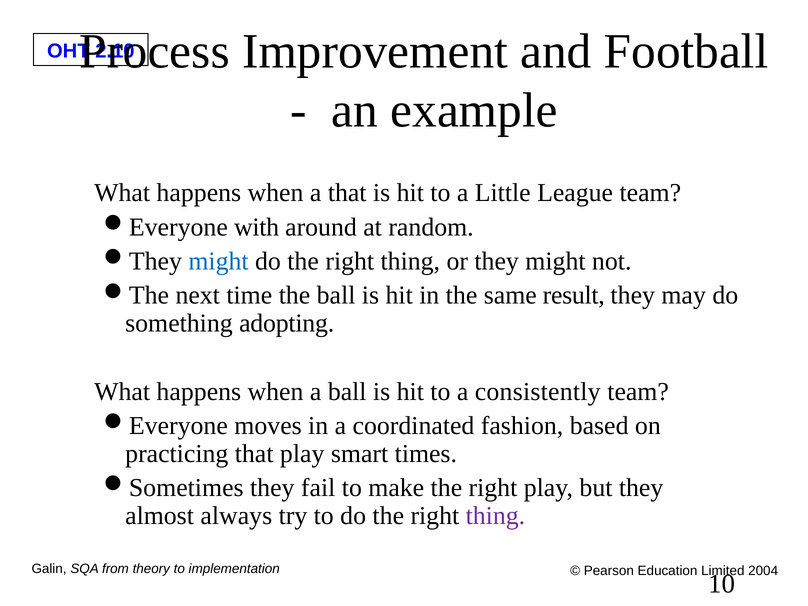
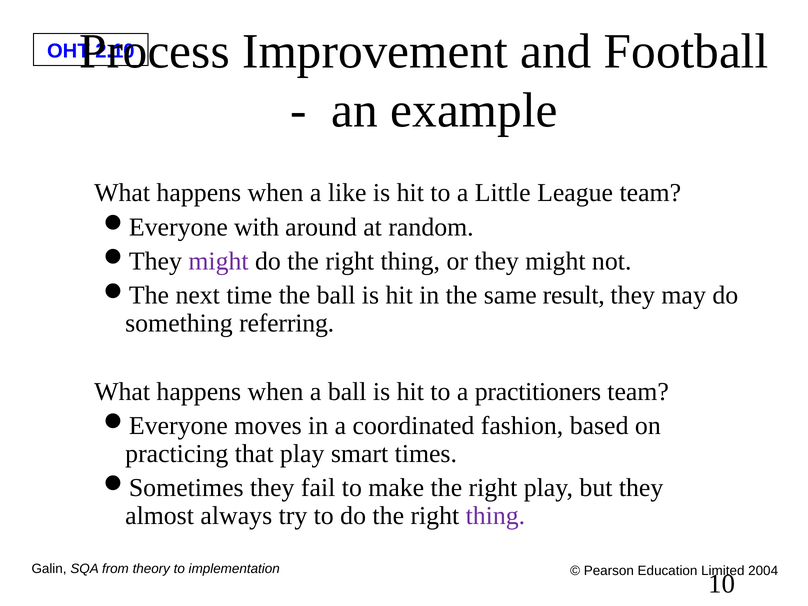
a that: that -> like
might at (219, 261) colour: blue -> purple
adopting: adopting -> referring
consistently: consistently -> practitioners
